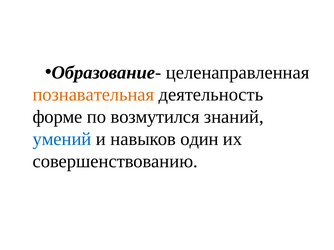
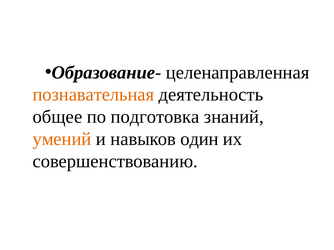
форме: форме -> общее
возмутился: возмутился -> подготовка
умений colour: blue -> orange
